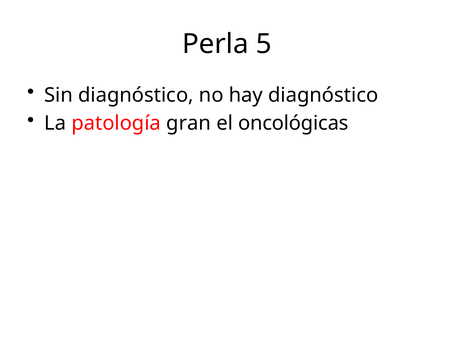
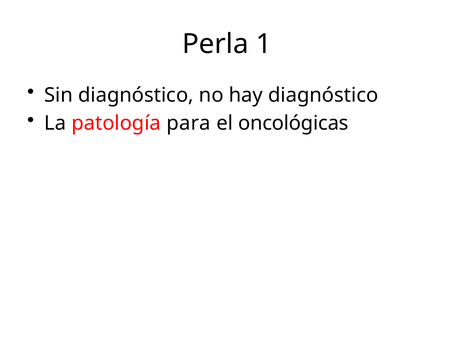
5: 5 -> 1
gran: gran -> para
